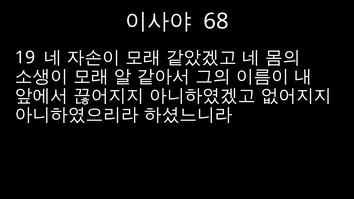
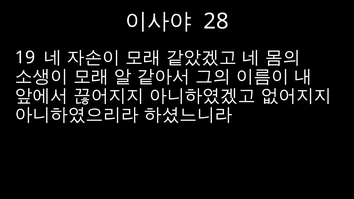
68: 68 -> 28
